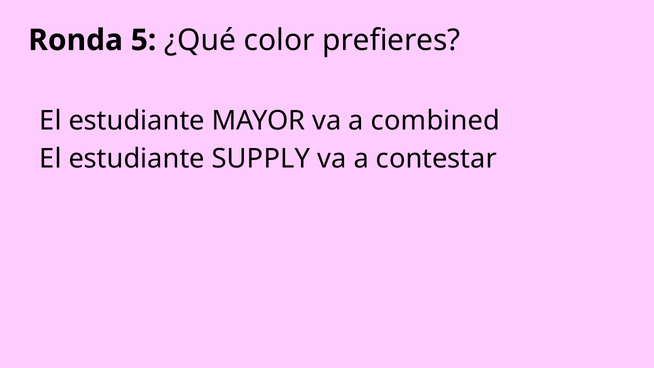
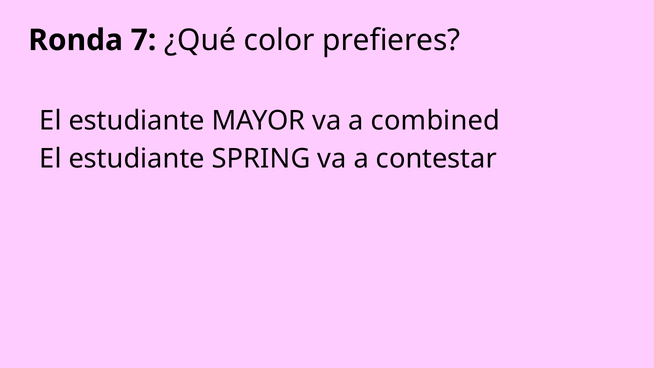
5: 5 -> 7
SUPPLY: SUPPLY -> SPRING
